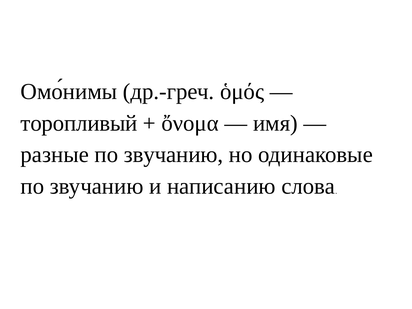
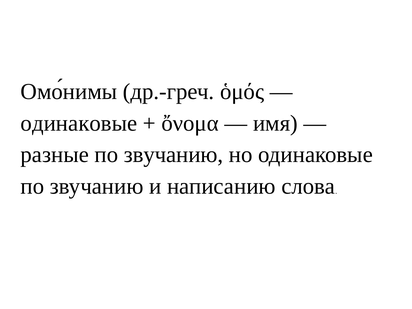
торопливый at (79, 123): торопливый -> одинаковые
